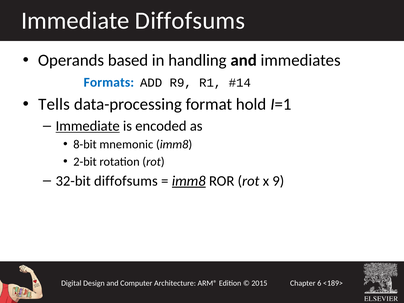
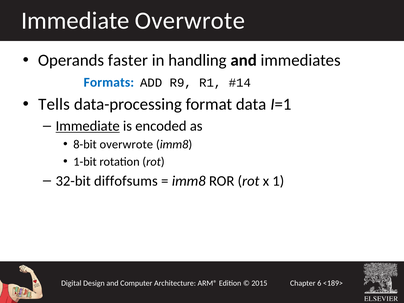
Immediate Diffofsums: Diffofsums -> Overwrote
based: based -> faster
hold: hold -> data
8-bit mnemonic: mnemonic -> overwrote
2-bit: 2-bit -> 1-bit
imm8 at (189, 181) underline: present -> none
9: 9 -> 1
